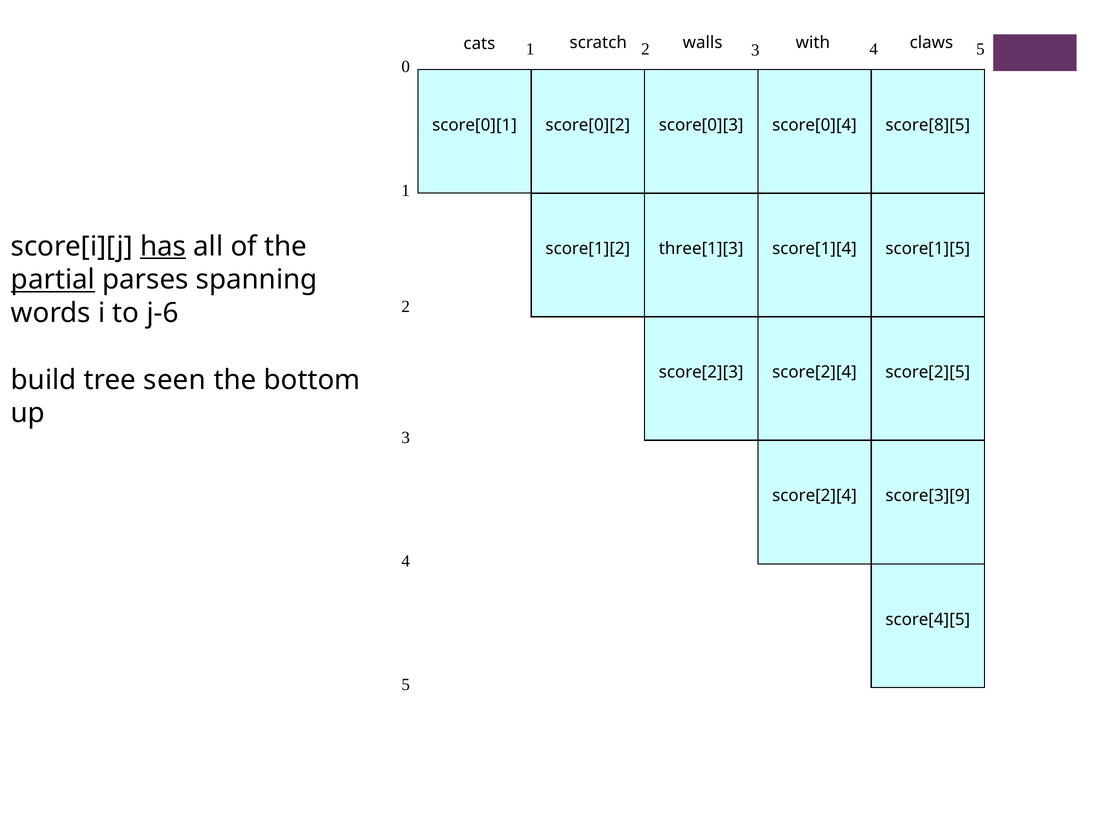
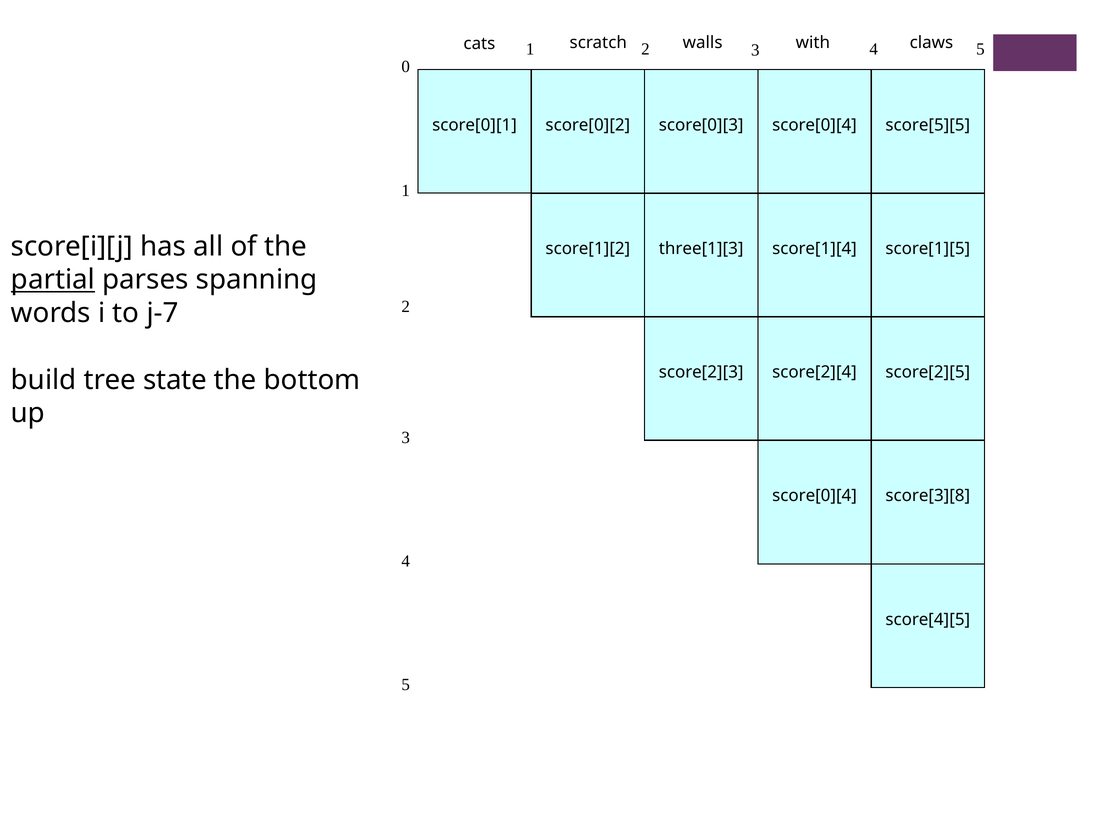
score[8][5: score[8][5 -> score[5][5
has underline: present -> none
j-6: j-6 -> j-7
seen: seen -> state
score[2][4 at (814, 496): score[2][4 -> score[0][4
score[3][9: score[3][9 -> score[3][8
